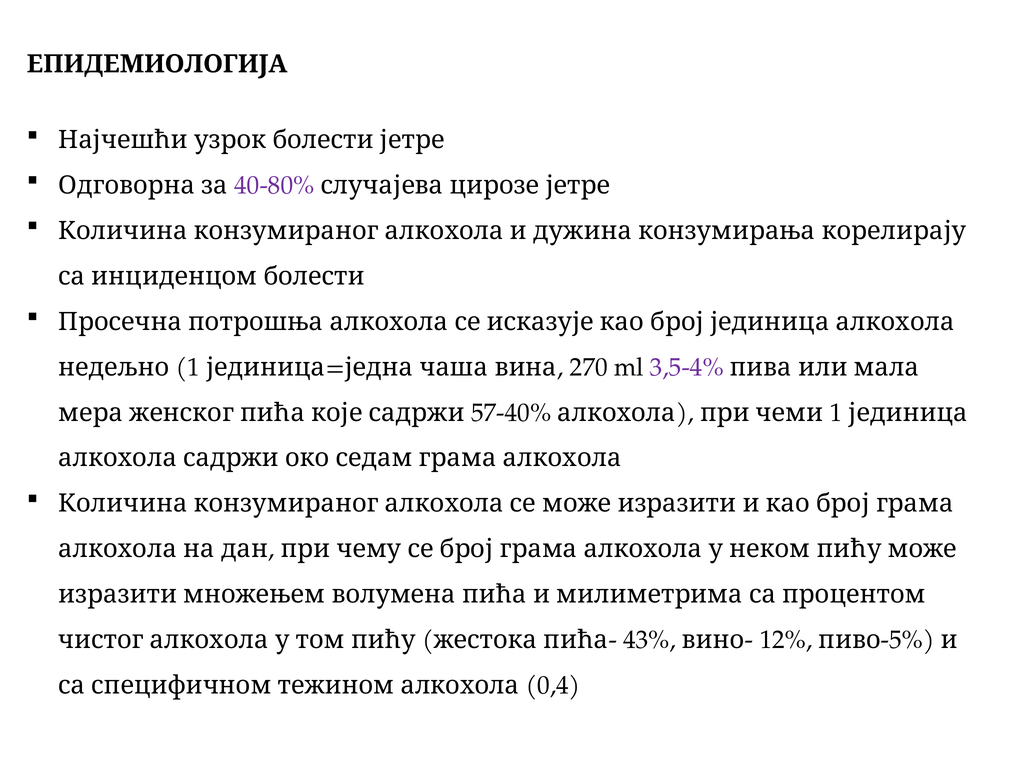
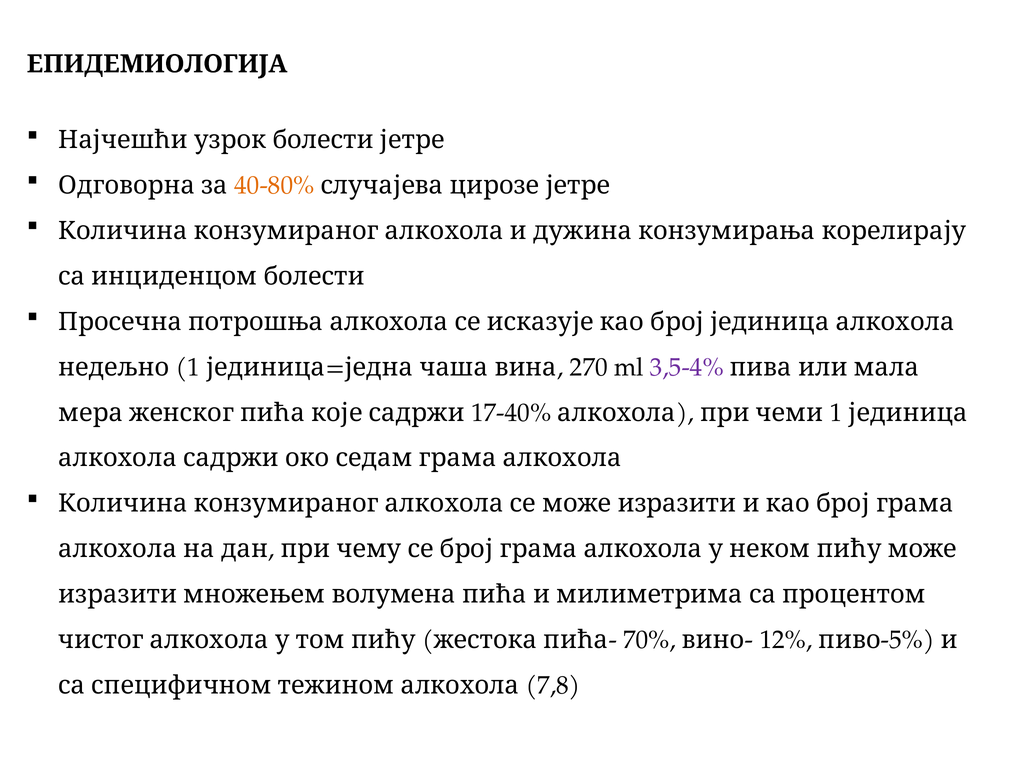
40-80% colour: purple -> orange
57-40%: 57-40% -> 17-40%
43%: 43% -> 70%
0,4: 0,4 -> 7,8
